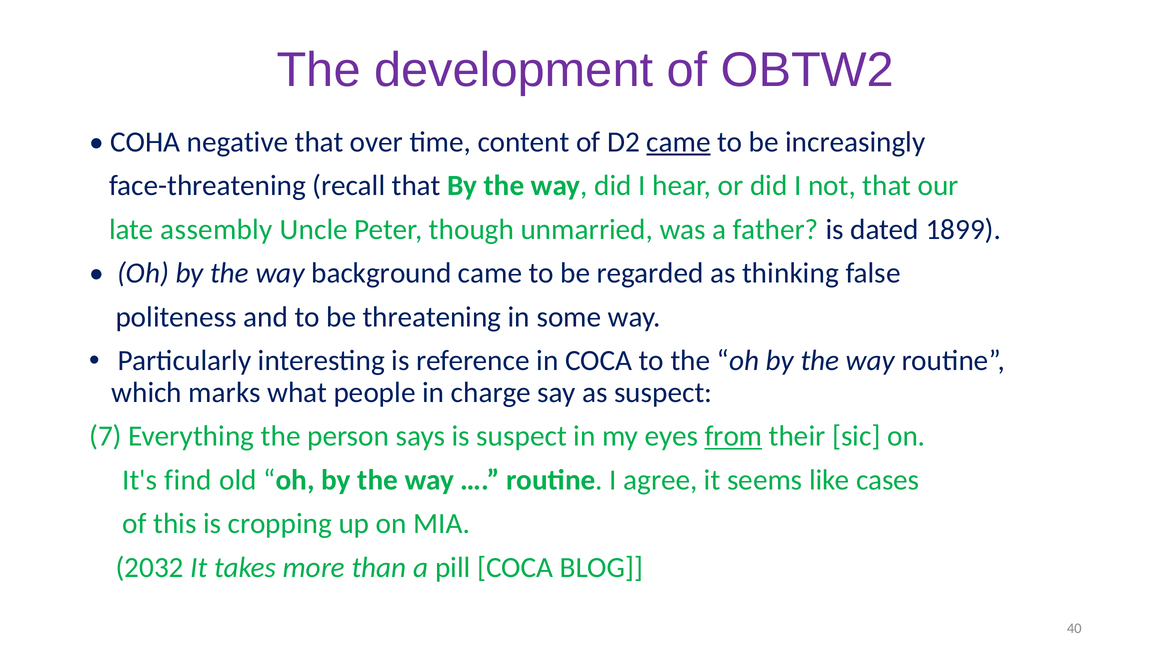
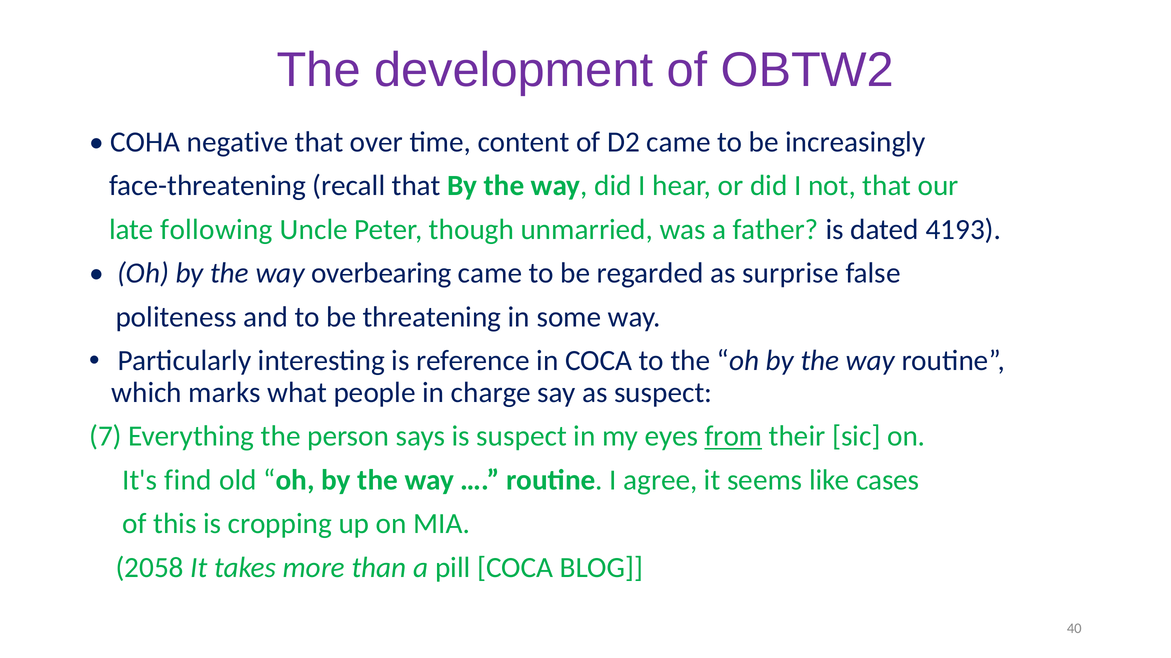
came at (679, 142) underline: present -> none
assembly: assembly -> following
1899: 1899 -> 4193
background: background -> overbearing
thinking: thinking -> surprise
2032: 2032 -> 2058
